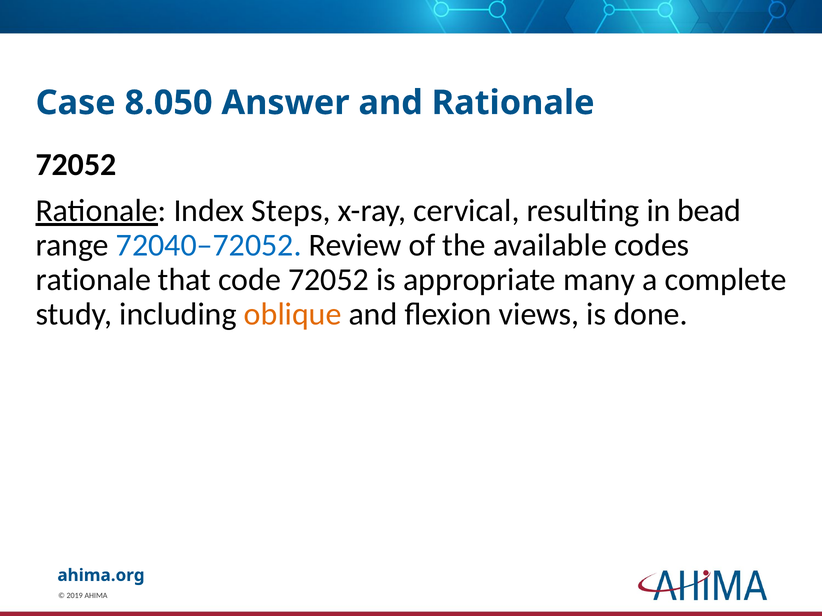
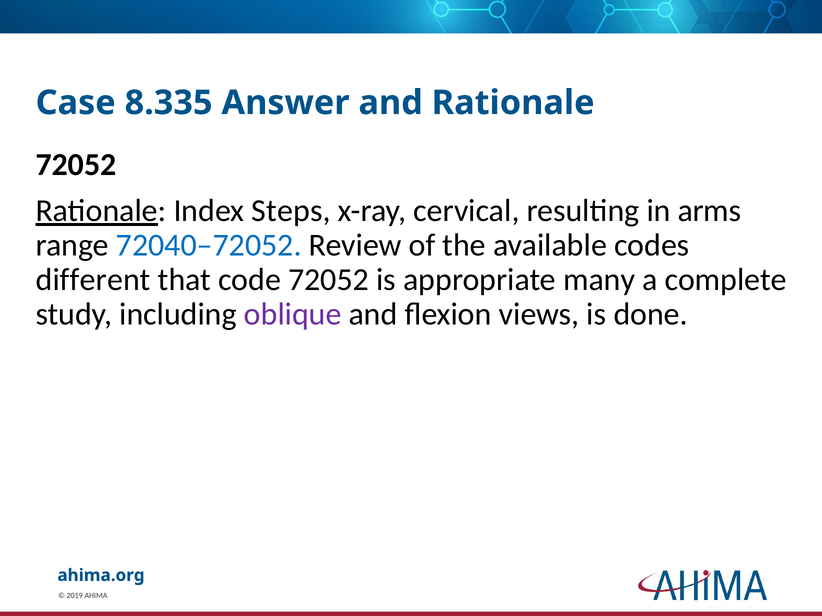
8.050: 8.050 -> 8.335
bead: bead -> arms
rationale at (93, 280): rationale -> different
oblique colour: orange -> purple
